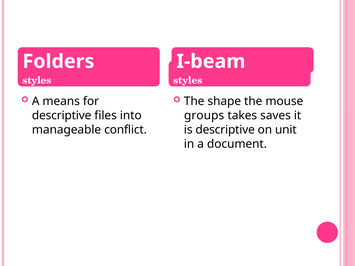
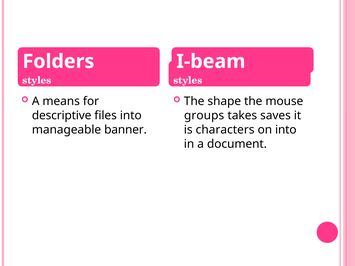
conflict: conflict -> banner
is descriptive: descriptive -> characters
on unit: unit -> into
